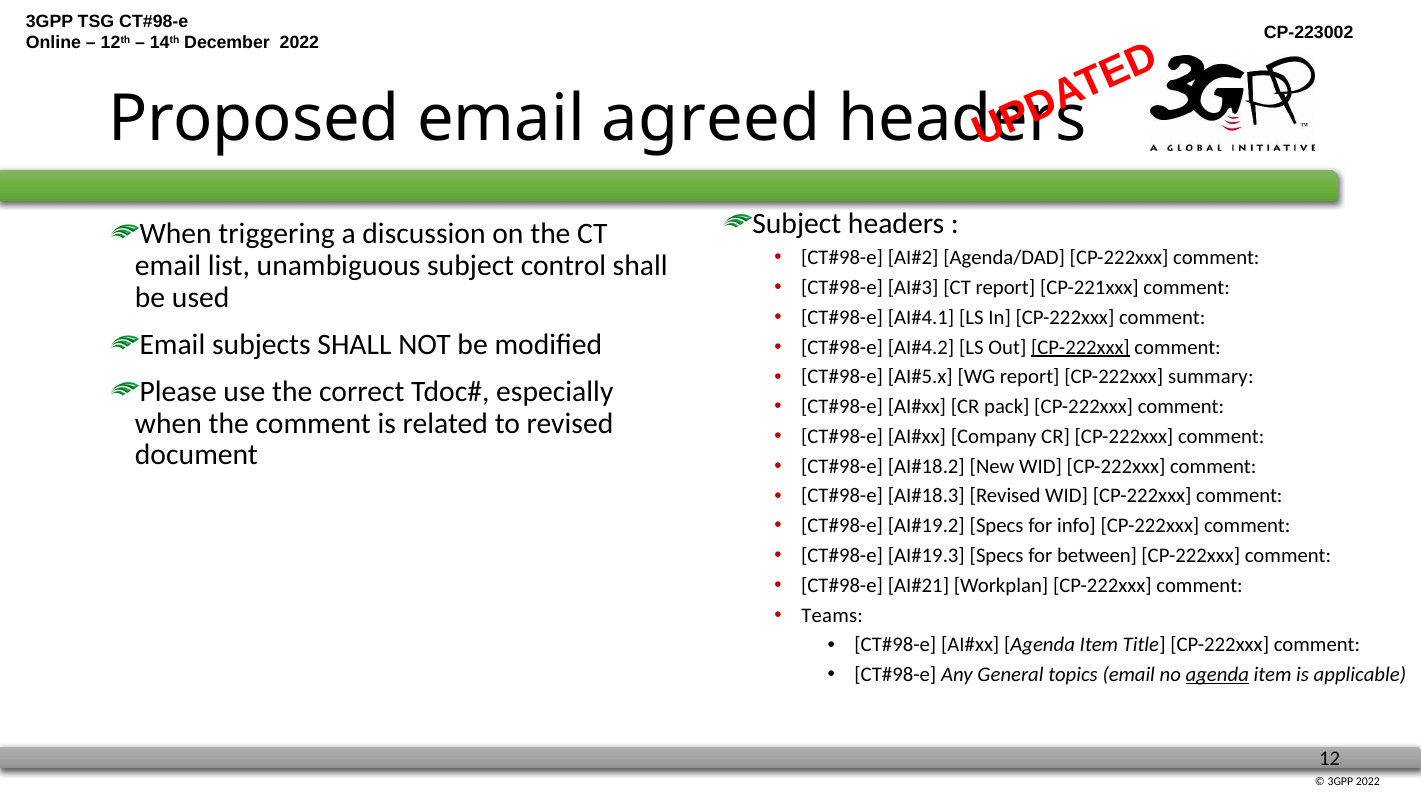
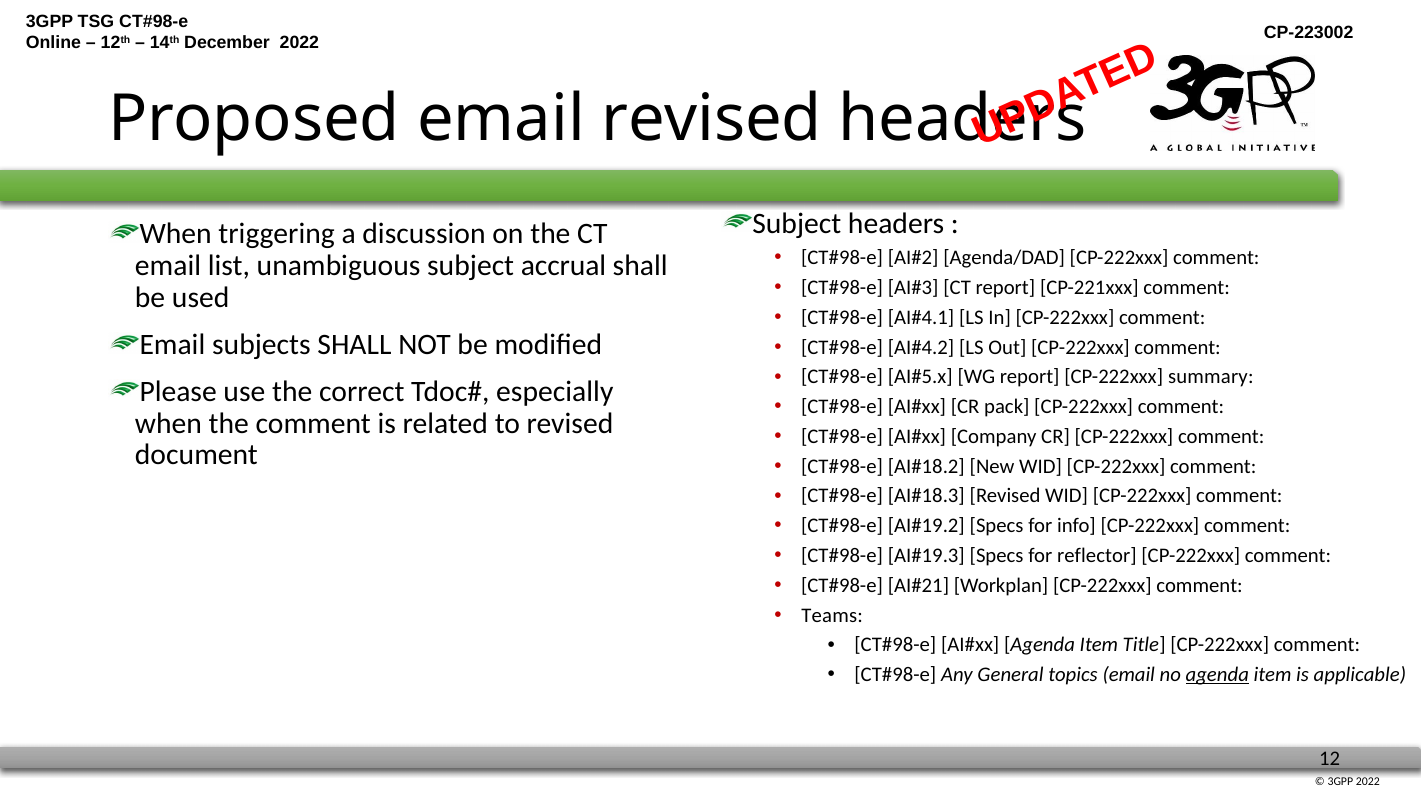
email agreed: agreed -> revised
control: control -> accrual
CP-222xxx at (1080, 347) underline: present -> none
between: between -> reflector
